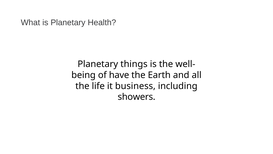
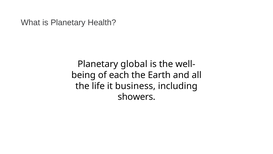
things: things -> global
have: have -> each
